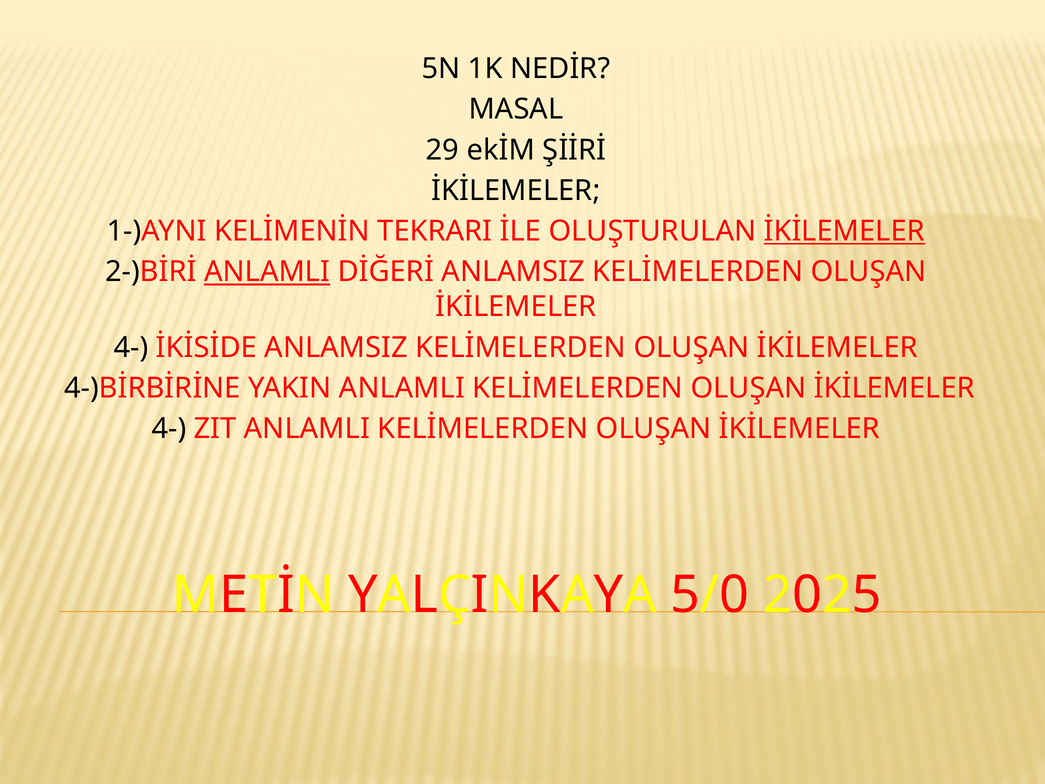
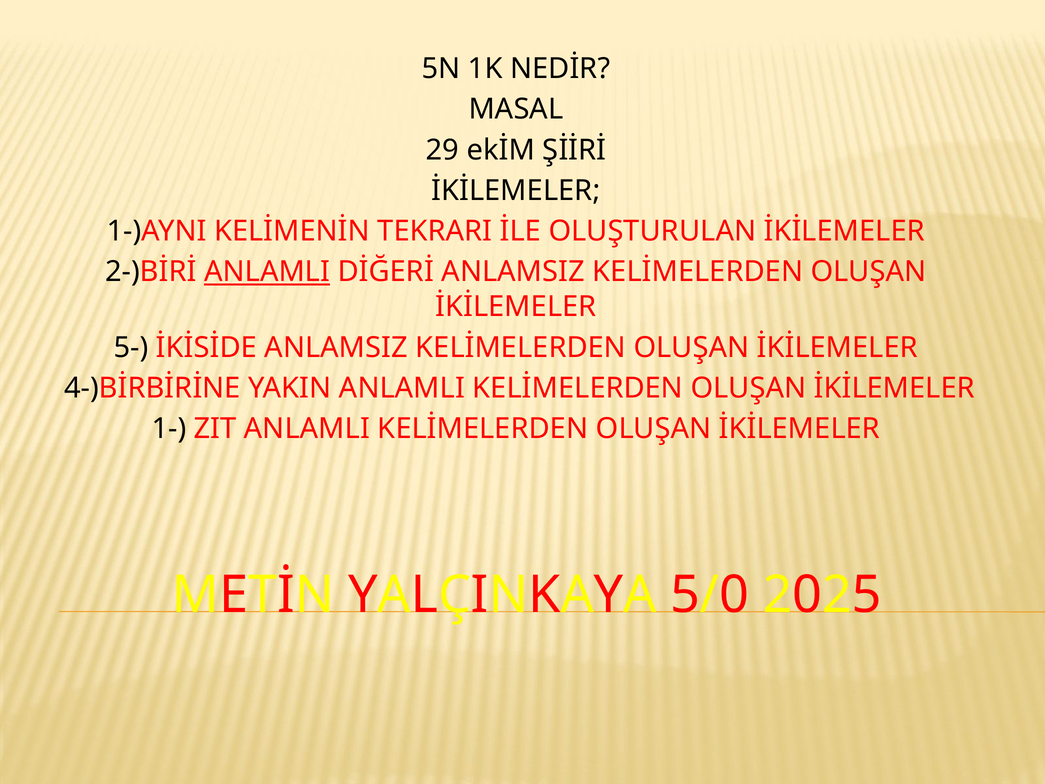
İKİLEMELER at (844, 231) underline: present -> none
4- at (131, 347): 4- -> 5-
4- at (169, 429): 4- -> 1-
